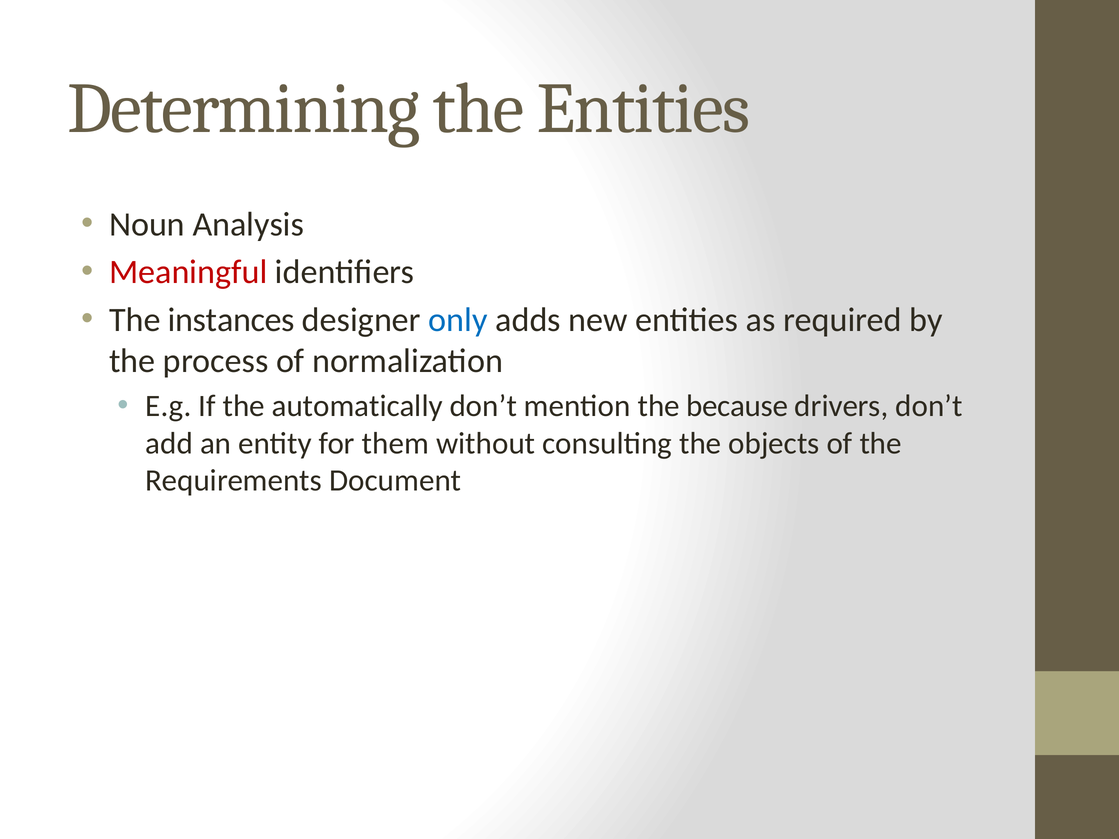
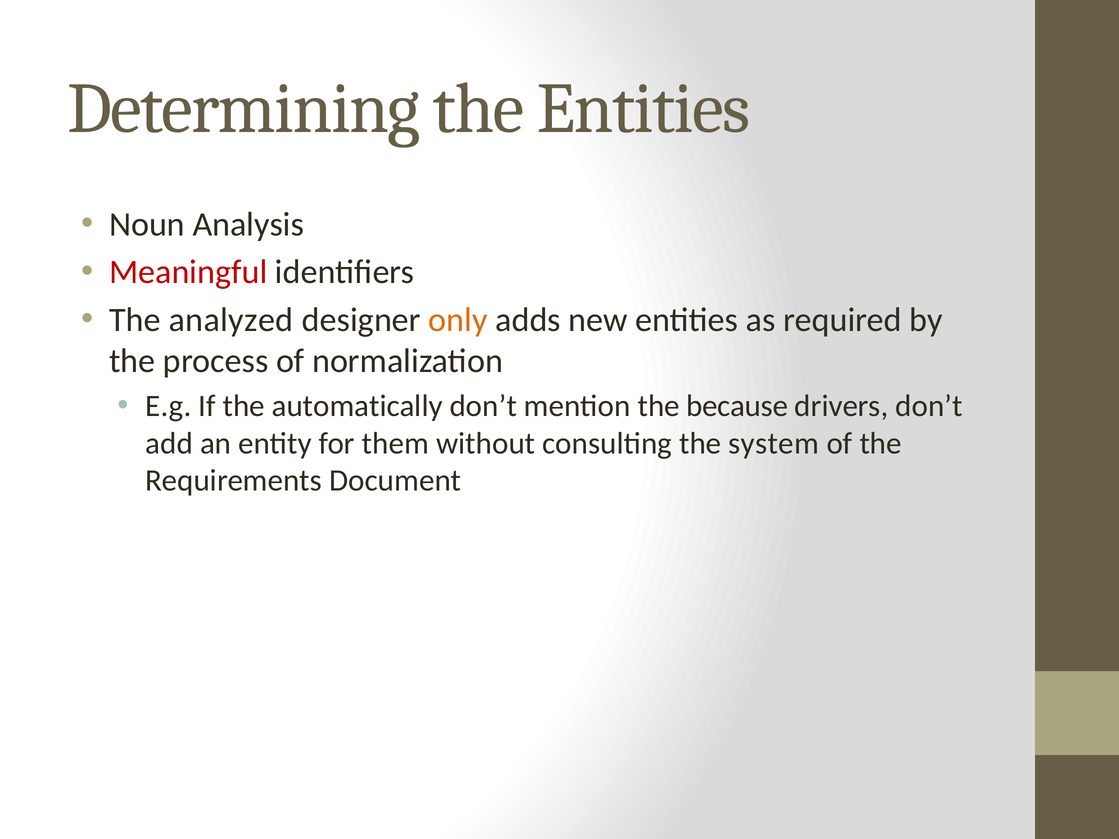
instances: instances -> analyzed
only colour: blue -> orange
objects: objects -> system
